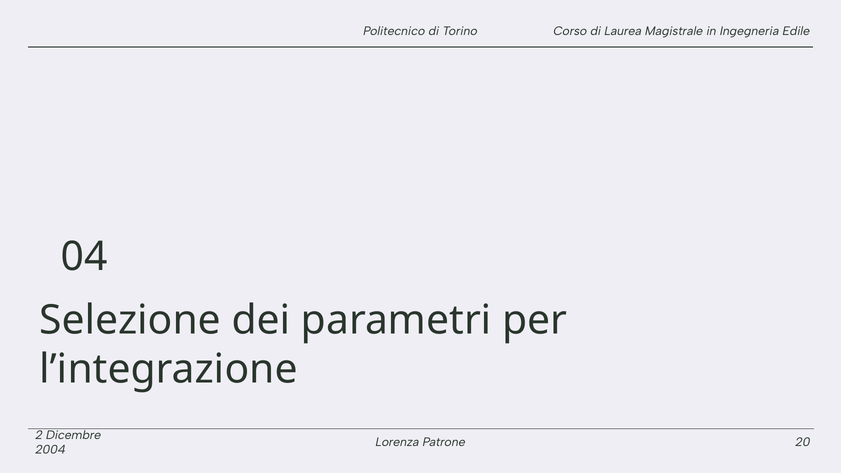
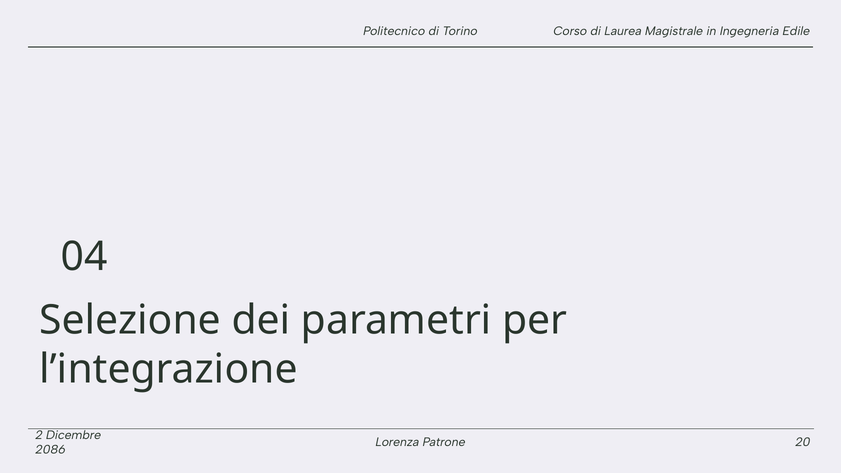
2004: 2004 -> 2086
